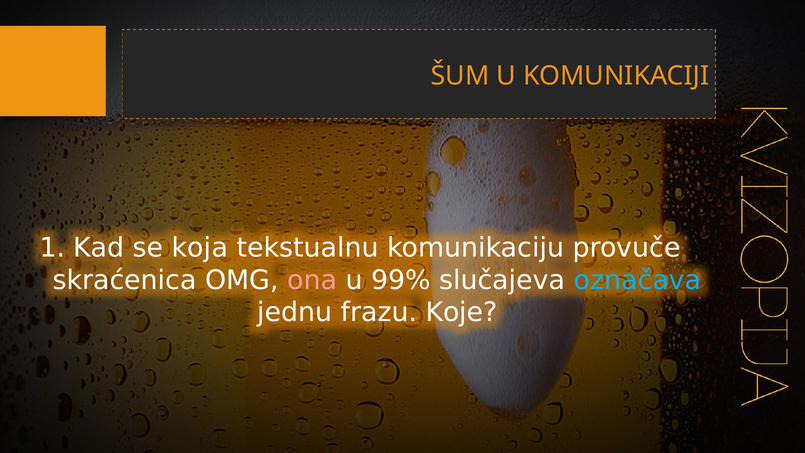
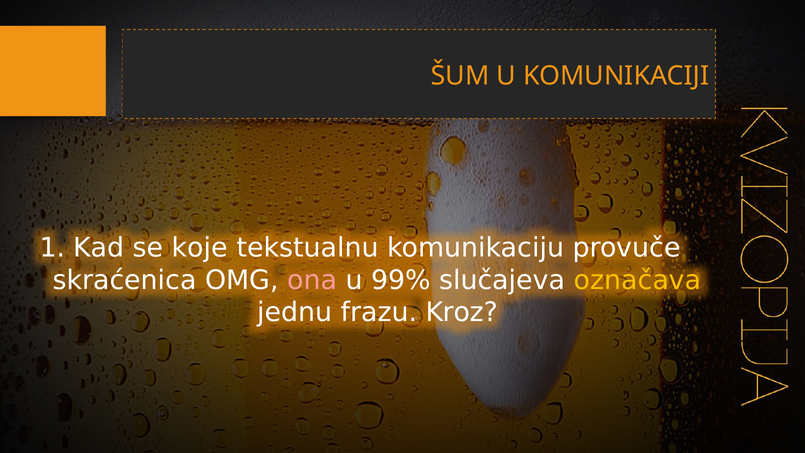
koja: koja -> koje
označava colour: light blue -> yellow
Koje: Koje -> Kroz
